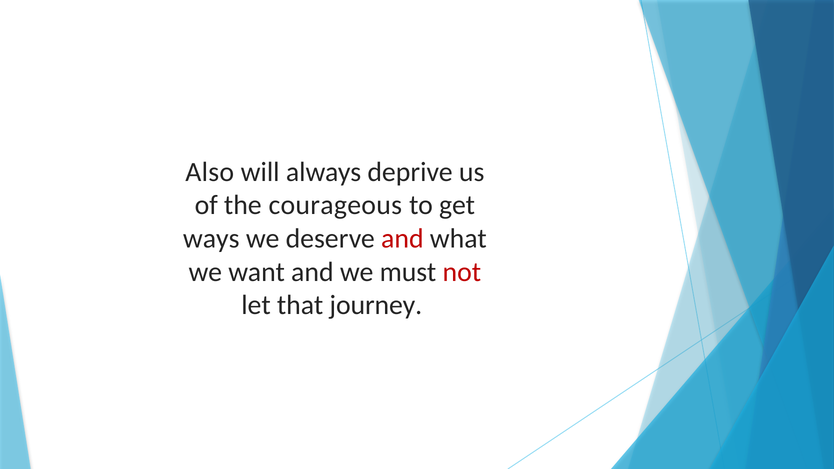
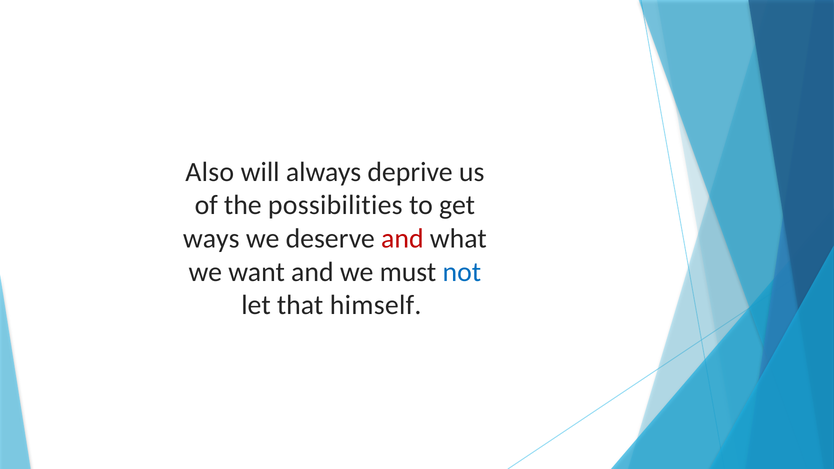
courageous: courageous -> possibilities
not colour: red -> blue
journey: journey -> himself
